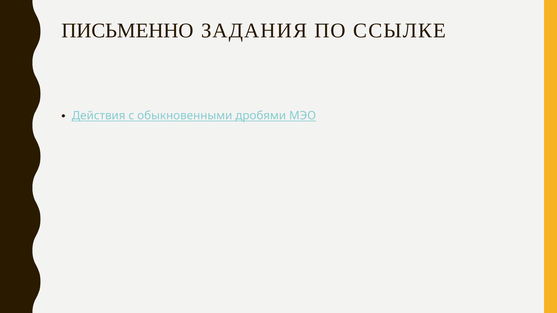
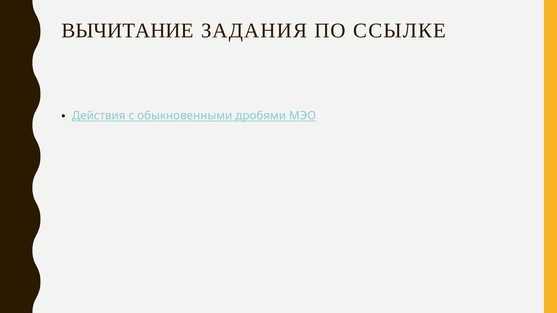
ПИСЬМЕННО: ПИСЬМЕННО -> ВЫЧИТАНИЕ
